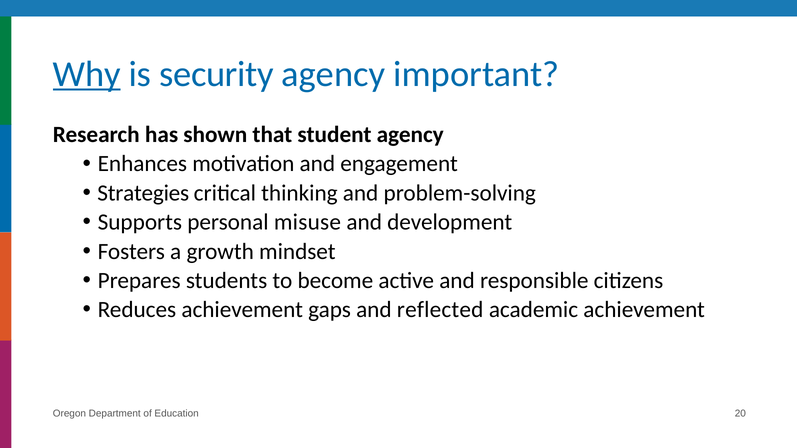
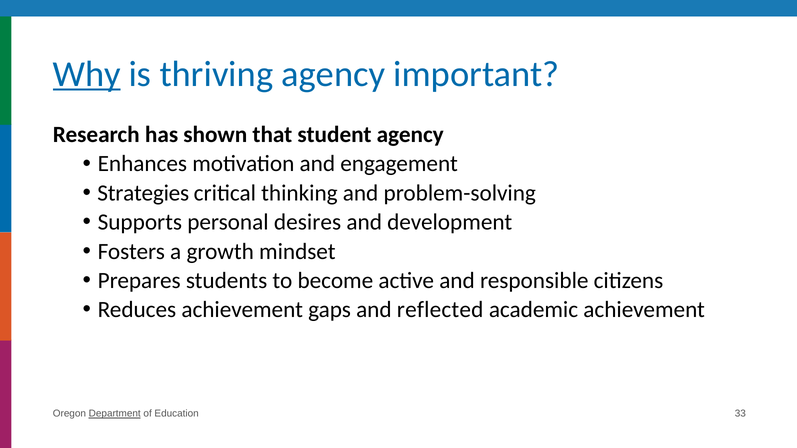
security: security -> thriving
misuse: misuse -> desires
Department underline: none -> present
20: 20 -> 33
